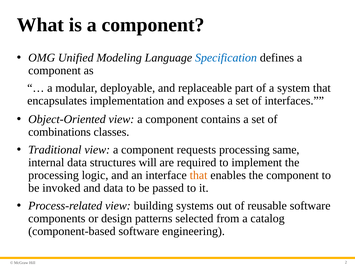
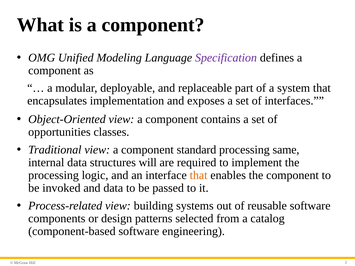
Specification colour: blue -> purple
combinations: combinations -> opportunities
requests: requests -> standard
